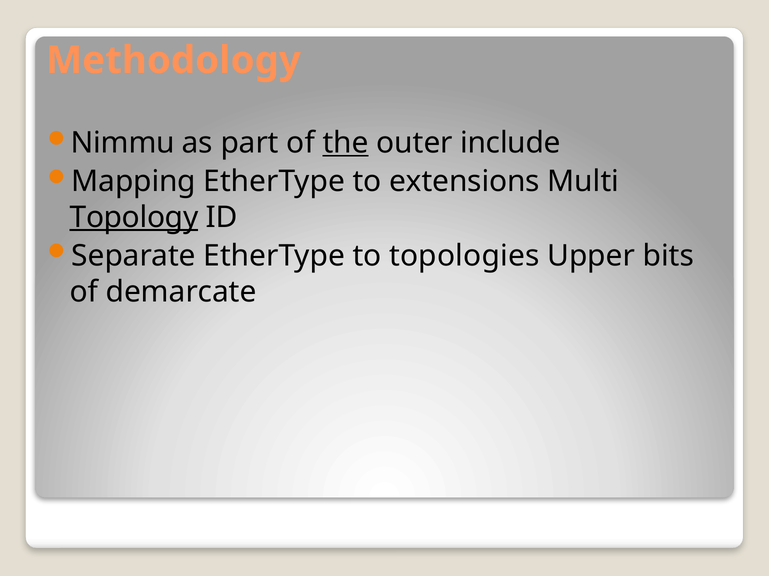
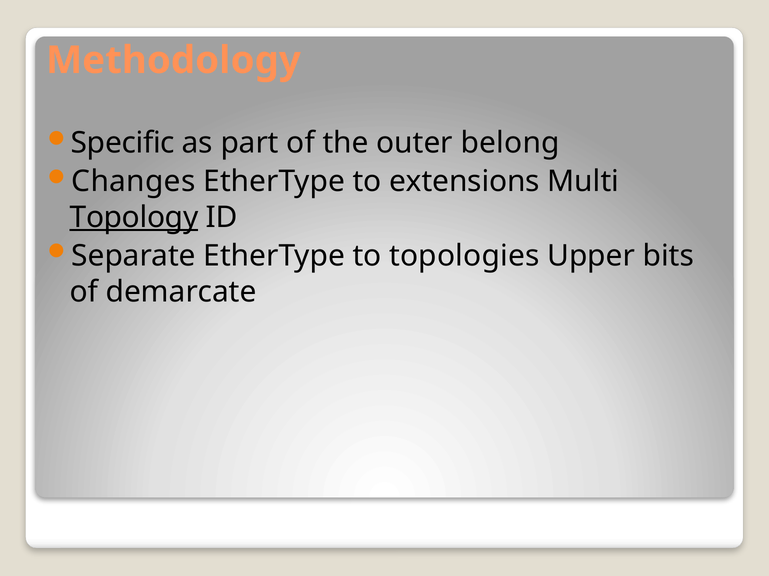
Nimmu: Nimmu -> Specific
the underline: present -> none
include: include -> belong
Mapping: Mapping -> Changes
